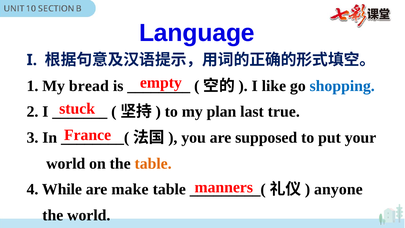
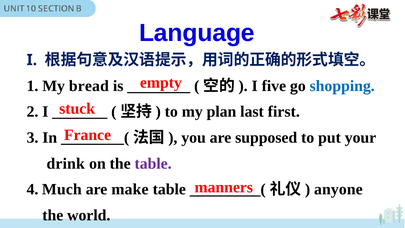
like: like -> five
true: true -> first
world at (66, 163): world -> drink
table at (153, 163) colour: orange -> purple
While: While -> Much
